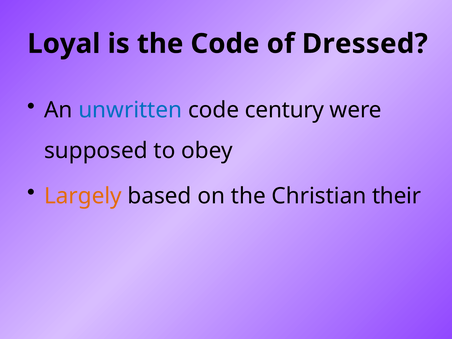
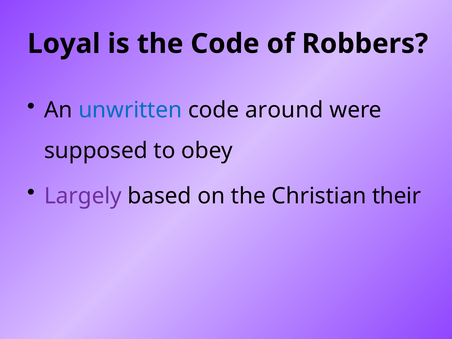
Dressed: Dressed -> Robbers
century: century -> around
Largely colour: orange -> purple
